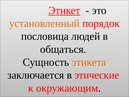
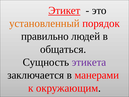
пословица: пословица -> правильно
этикета colour: orange -> purple
этические: этические -> манерами
